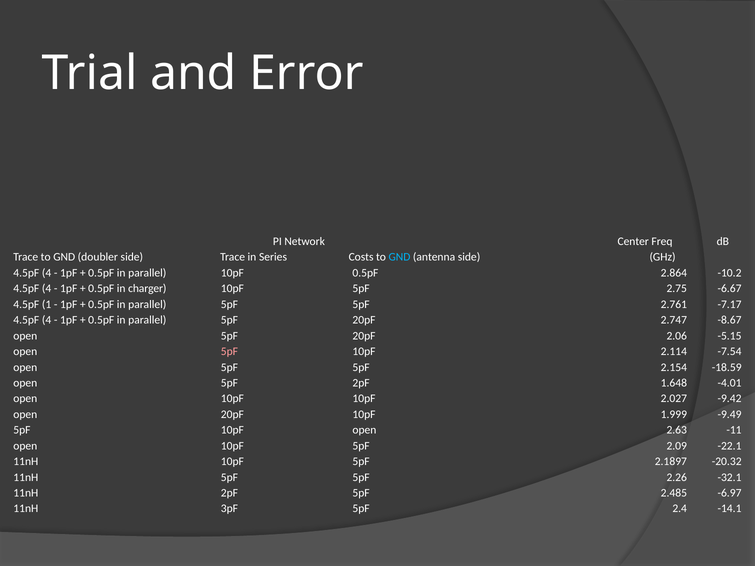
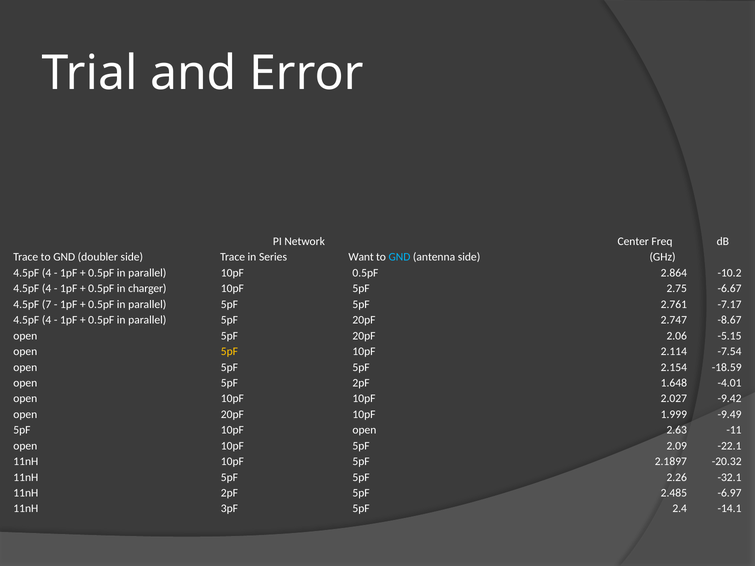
Costs: Costs -> Want
1: 1 -> 7
5pF at (229, 352) colour: pink -> yellow
